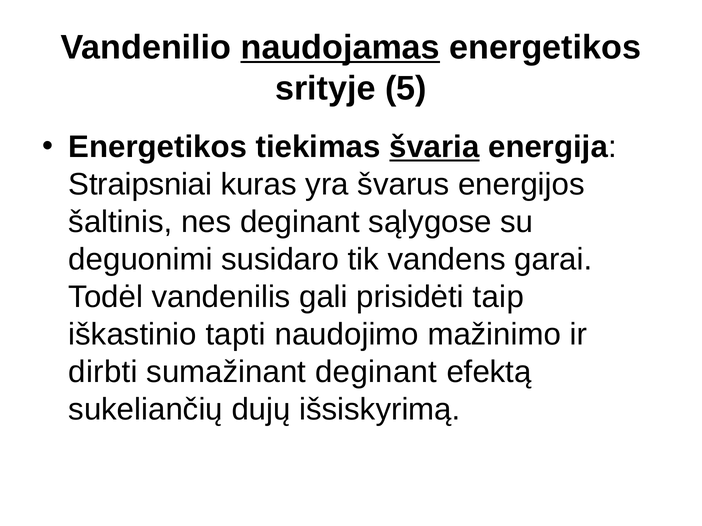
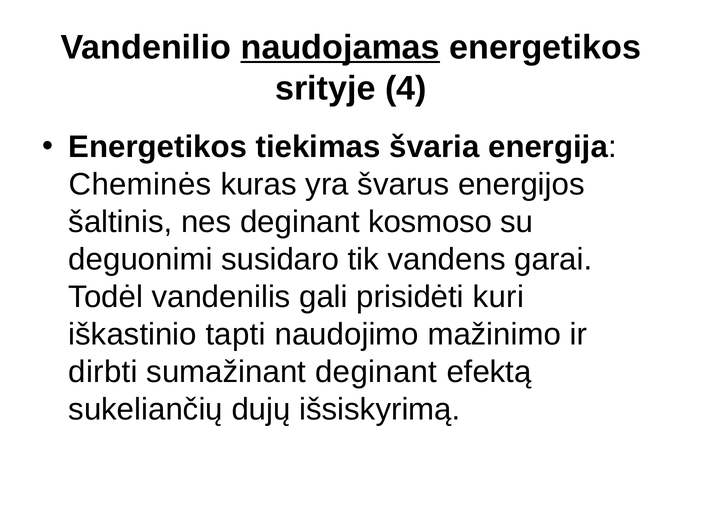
5: 5 -> 4
švaria underline: present -> none
Straipsniai: Straipsniai -> Cheminės
sąlygose: sąlygose -> kosmoso
taip: taip -> kuri
